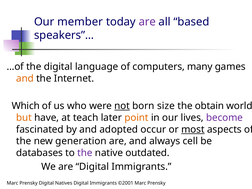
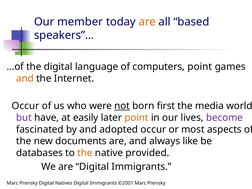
are at (147, 22) colour: purple -> orange
computers many: many -> point
Which at (26, 106): Which -> Occur
size: size -> first
obtain: obtain -> media
but colour: orange -> purple
teach: teach -> easily
most underline: present -> none
generation: generation -> documents
cell: cell -> like
the at (85, 153) colour: purple -> orange
outdated: outdated -> provided
